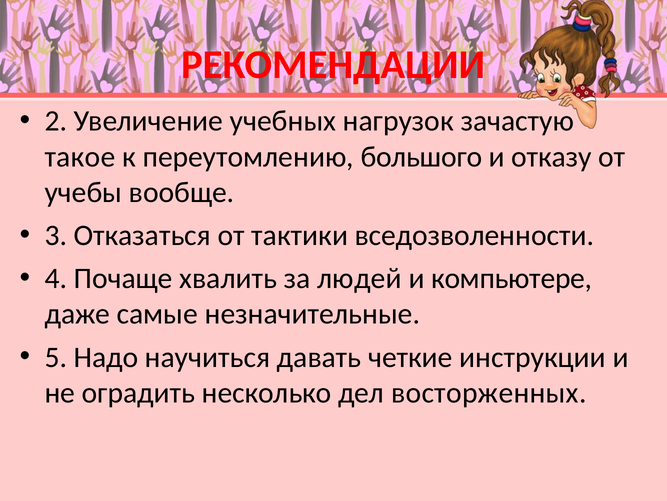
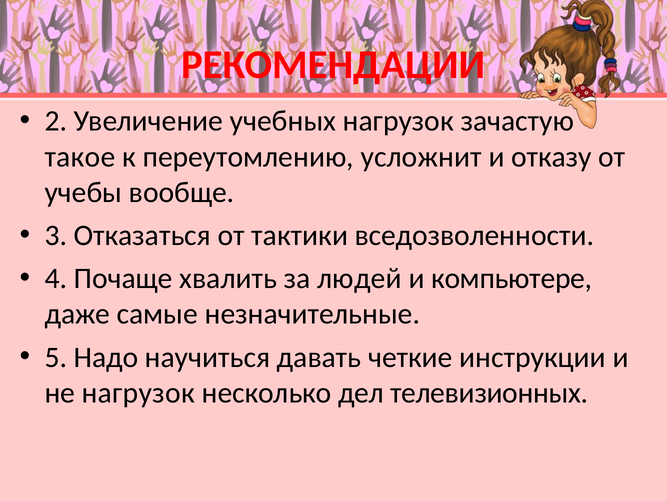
большого: большого -> усложнит
не оградить: оградить -> нагрузок
восторженных: восторженных -> телевизионных
